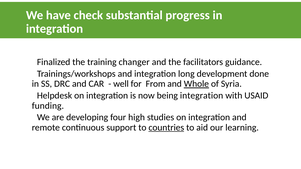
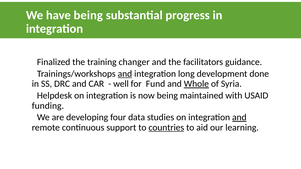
have check: check -> being
and at (125, 74) underline: none -> present
From: From -> Fund
being integration: integration -> maintained
high: high -> data
and at (239, 118) underline: none -> present
